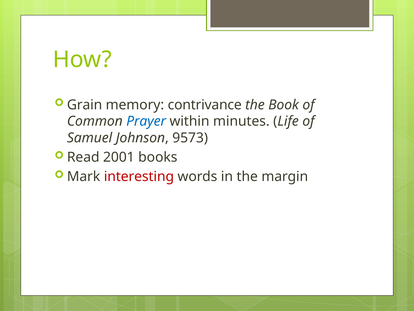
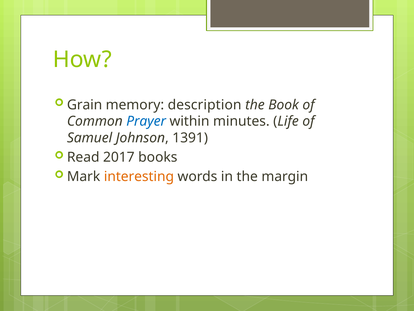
contrivance: contrivance -> description
9573: 9573 -> 1391
2001: 2001 -> 2017
interesting colour: red -> orange
